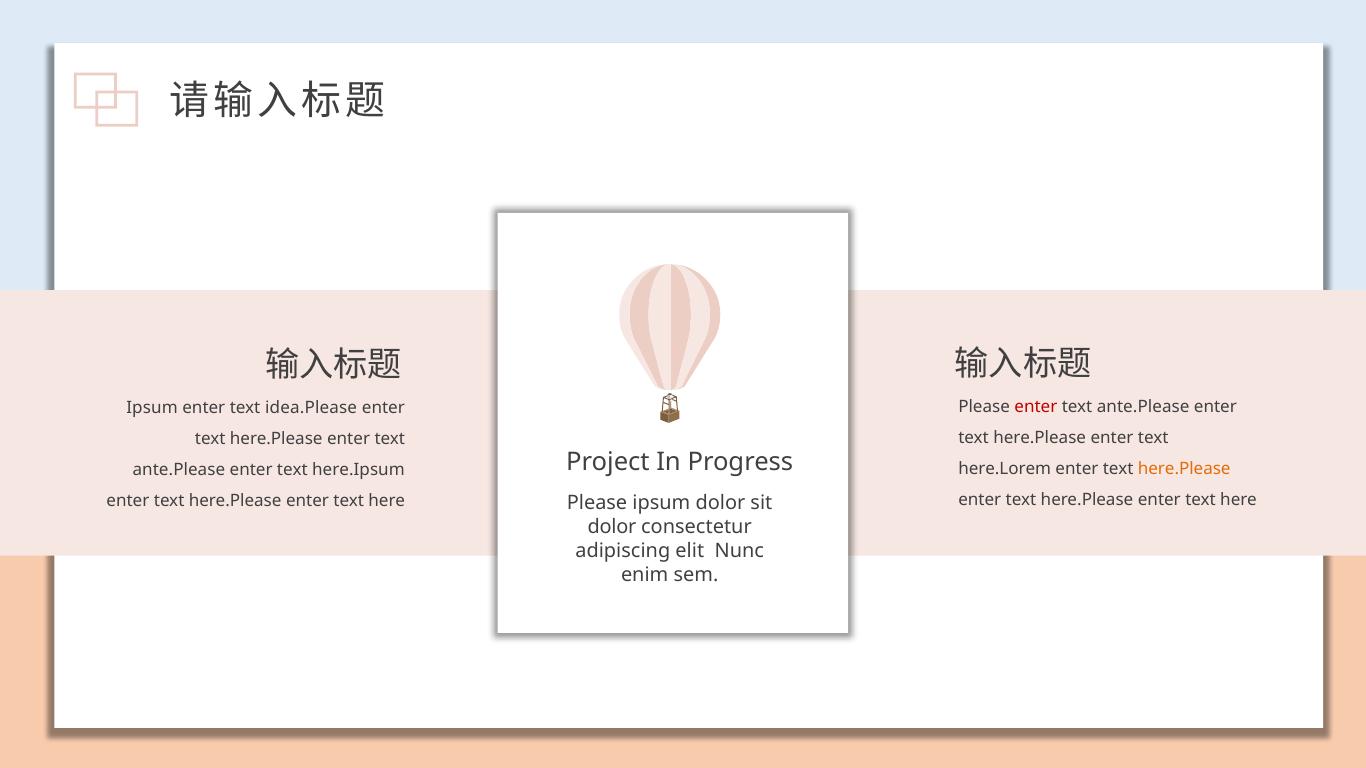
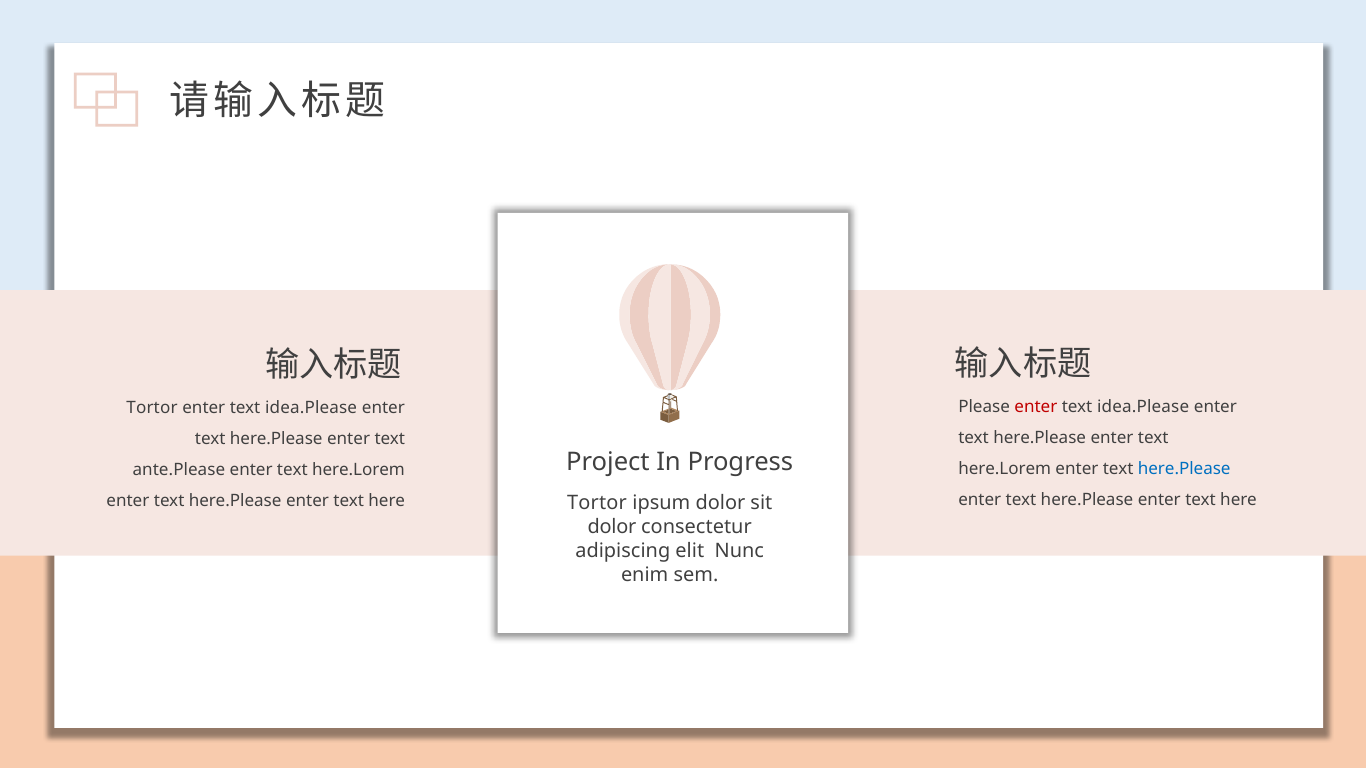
ante.Please at (1143, 408): ante.Please -> idea.Please
Ipsum at (152, 409): Ipsum -> Tortor
here.Please at (1184, 469) colour: orange -> blue
here.Ipsum at (358, 470): here.Ipsum -> here.Lorem
Please at (597, 503): Please -> Tortor
